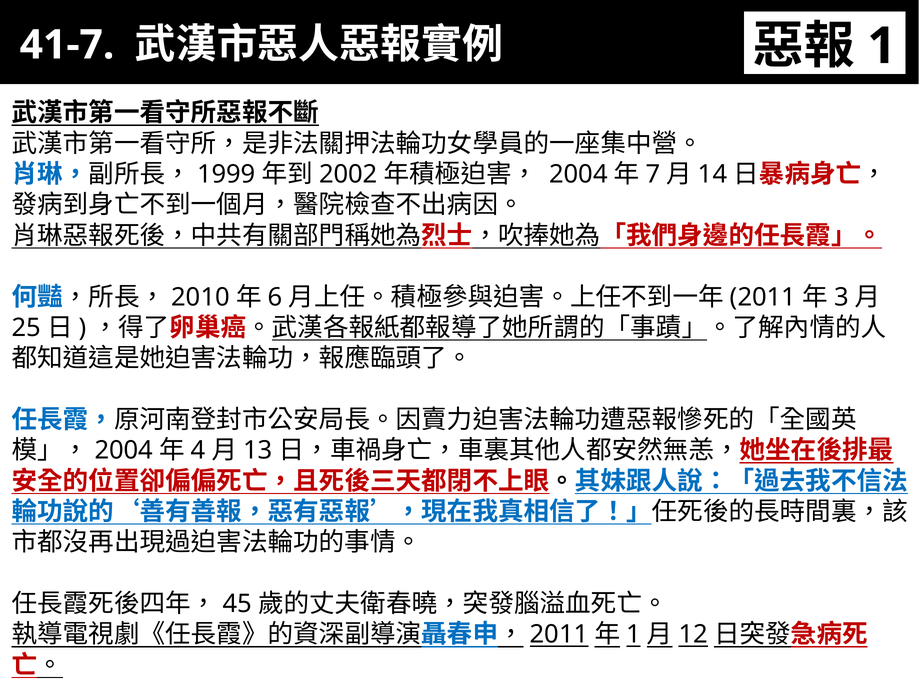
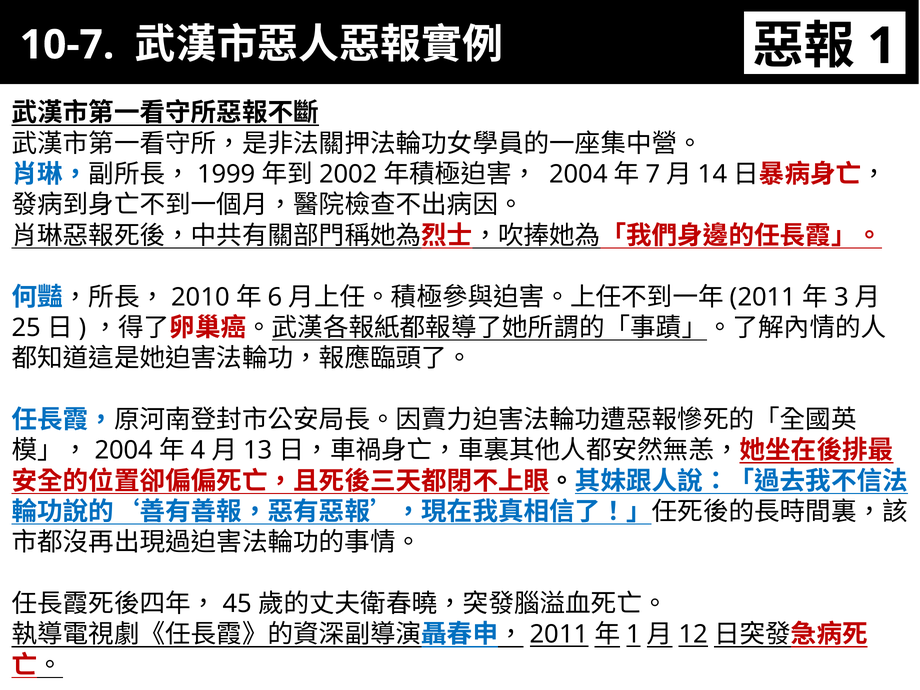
41-7: 41-7 -> 10-7
